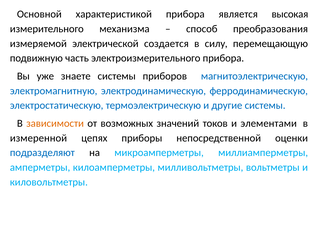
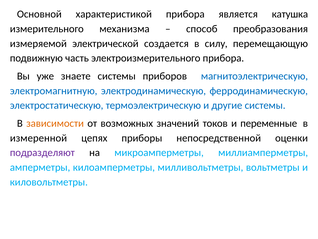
высокая: высокая -> катушка
элементами: элементами -> переменные
подразделяют colour: blue -> purple
